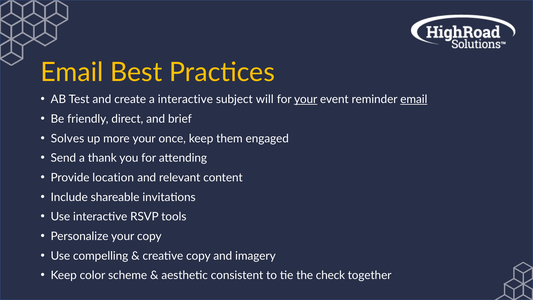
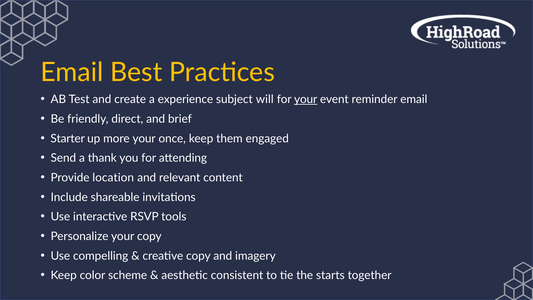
a interactive: interactive -> experience
email at (414, 99) underline: present -> none
Solves: Solves -> Starter
check: check -> starts
